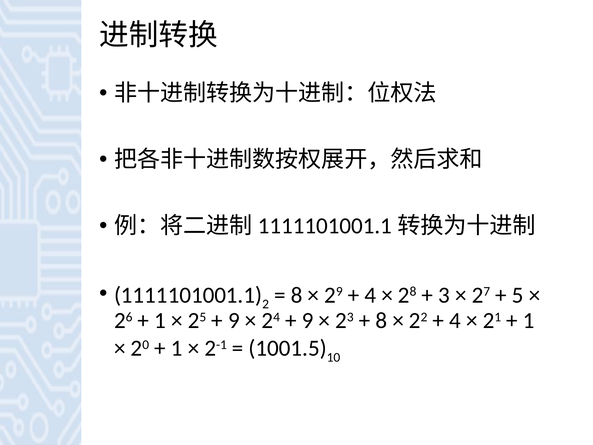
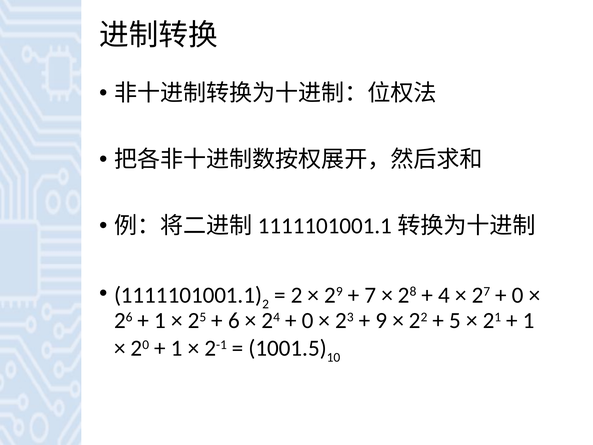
8 at (297, 295): 8 -> 2
4 at (370, 295): 4 -> 7
3: 3 -> 4
5 at (518, 295): 5 -> 0
9 at (234, 320): 9 -> 6
9 at (308, 320): 9 -> 0
8 at (381, 320): 8 -> 9
4 at (455, 320): 4 -> 5
